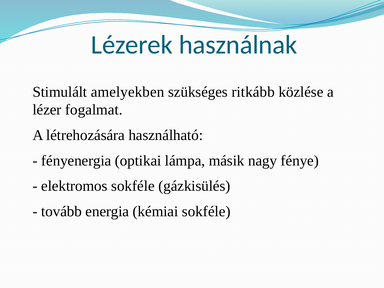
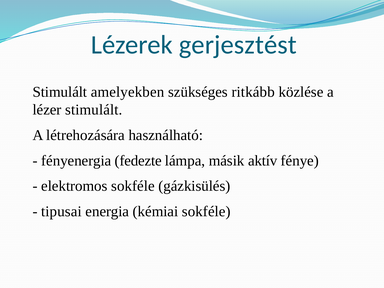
használnak: használnak -> gerjesztést
lézer fogalmat: fogalmat -> stimulált
optikai: optikai -> fedezte
nagy: nagy -> aktív
tovább: tovább -> tipusai
